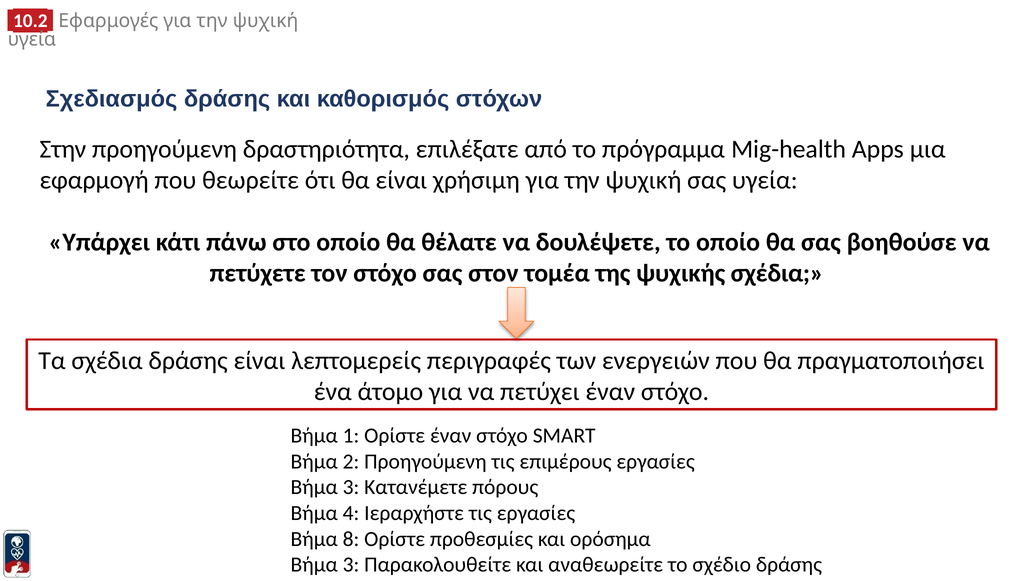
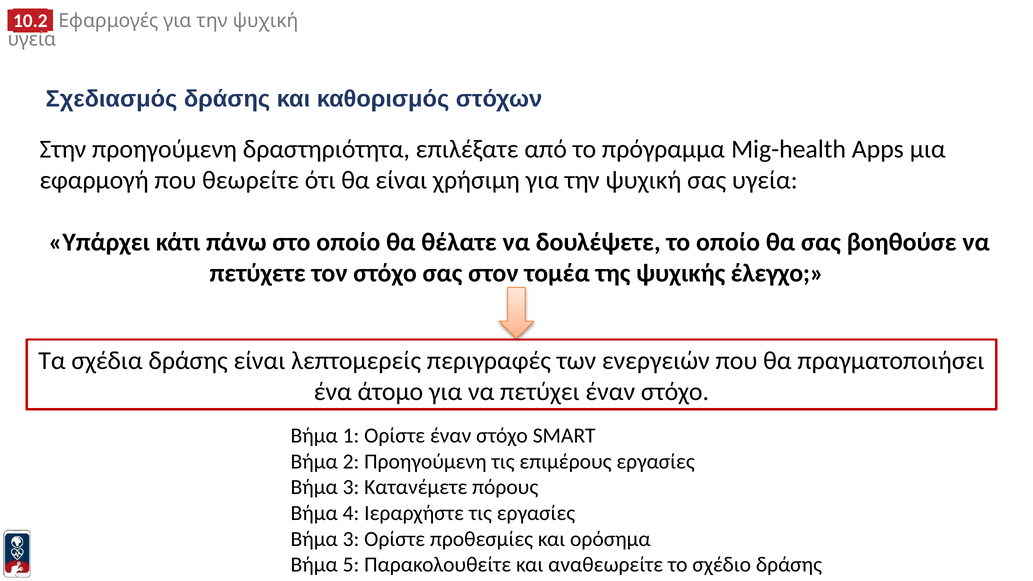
ψυχικής σχέδια: σχέδια -> έλεγχο
8 at (351, 539): 8 -> 3
3 at (351, 565): 3 -> 5
